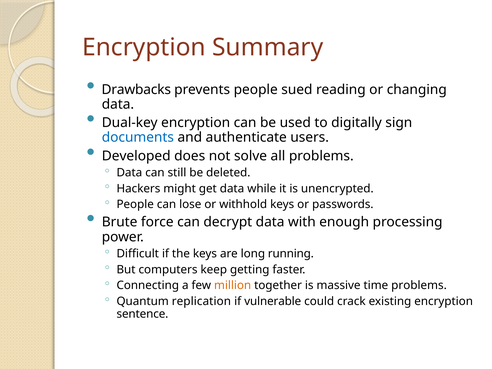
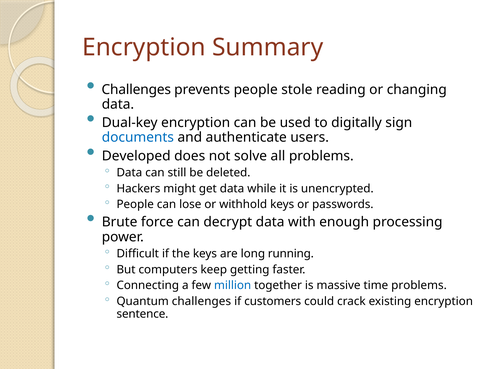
Drawbacks at (136, 89): Drawbacks -> Challenges
sued: sued -> stole
million colour: orange -> blue
Quantum replication: replication -> challenges
vulnerable: vulnerable -> customers
